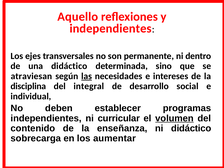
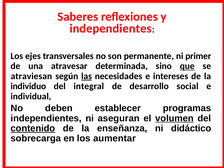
Aquello: Aquello -> Saberes
dentro: dentro -> primer
una didáctico: didáctico -> atravesar
que underline: none -> present
disciplina: disciplina -> individuo
curricular: curricular -> aseguran
contenido underline: none -> present
